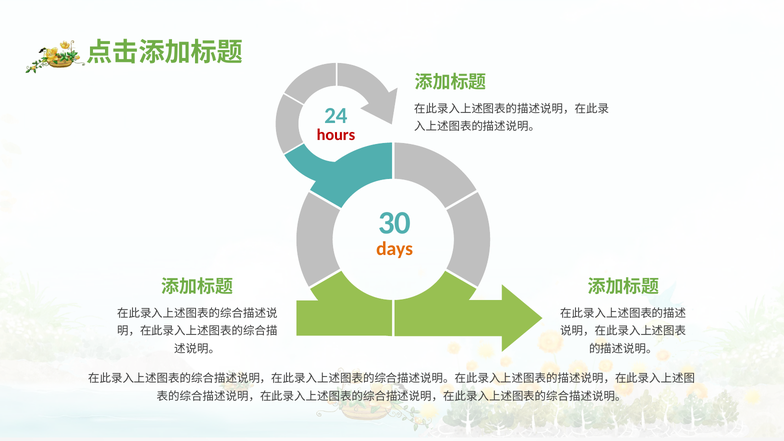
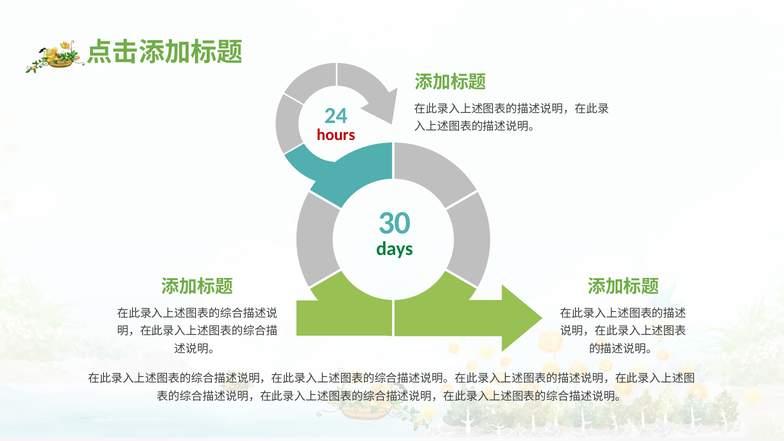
days colour: orange -> green
